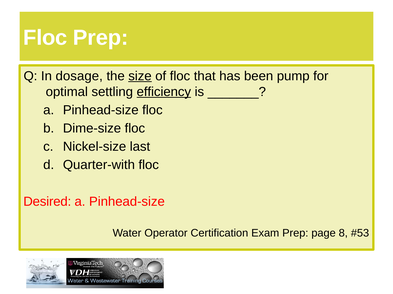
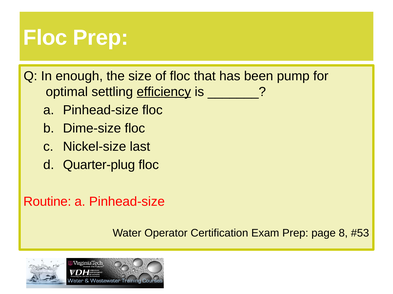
dosage: dosage -> enough
size underline: present -> none
Quarter-with: Quarter-with -> Quarter-plug
Desired: Desired -> Routine
